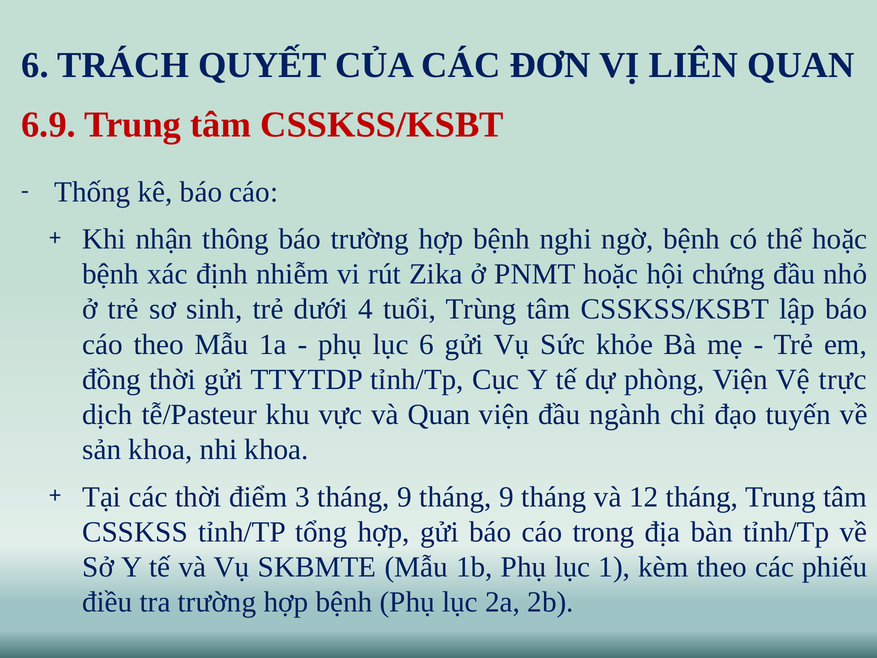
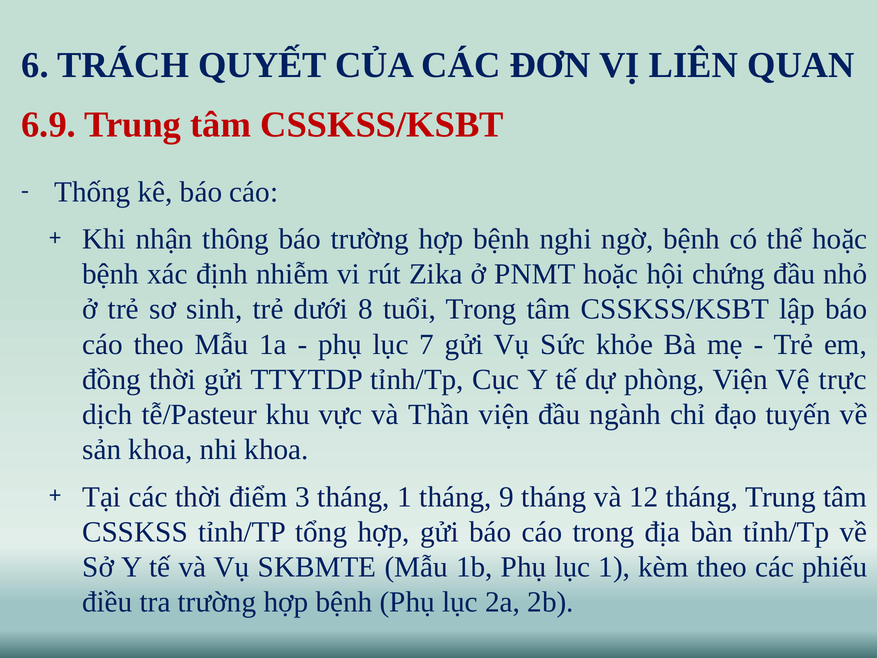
4: 4 -> 8
tuổi Trùng: Trùng -> Trong
lục 6: 6 -> 7
và Quan: Quan -> Thần
3 tháng 9: 9 -> 1
